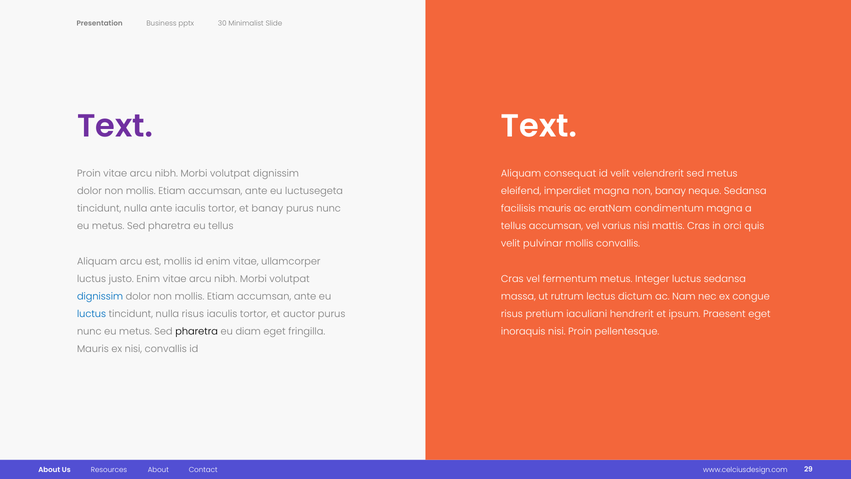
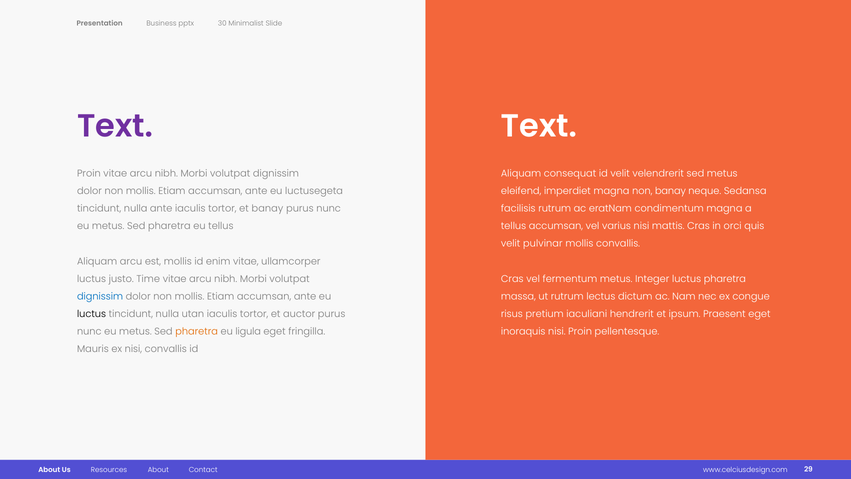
facilisis mauris: mauris -> rutrum
justo Enim: Enim -> Time
luctus sedansa: sedansa -> pharetra
luctus at (92, 314) colour: blue -> black
nulla risus: risus -> utan
pharetra at (197, 331) colour: black -> orange
diam: diam -> ligula
